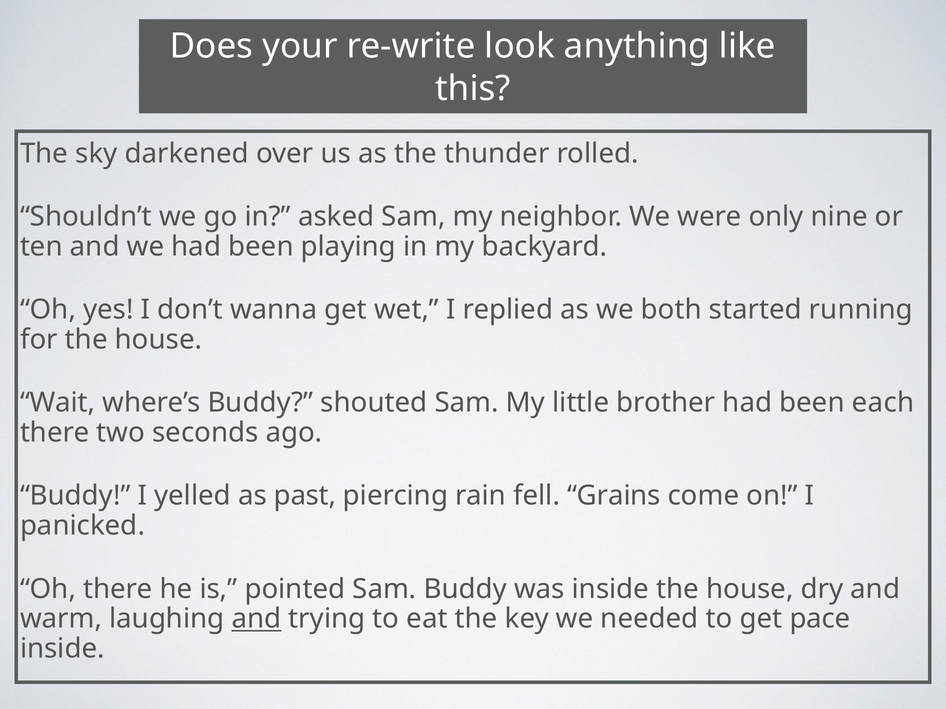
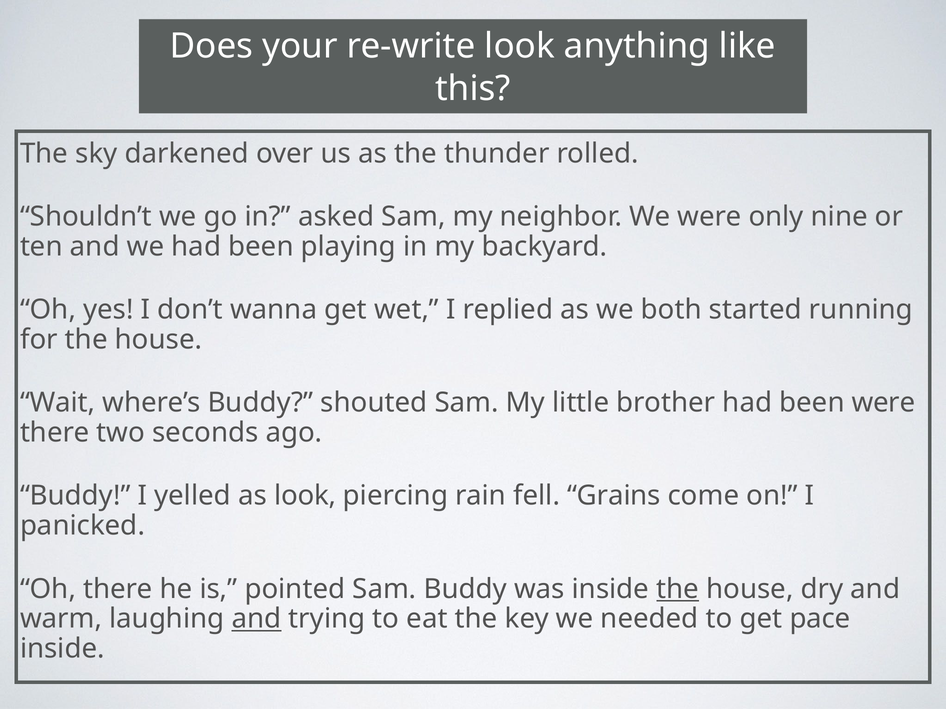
been each: each -> were
as past: past -> look
the at (678, 589) underline: none -> present
